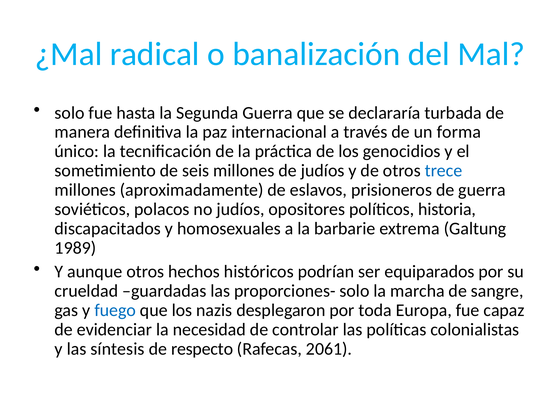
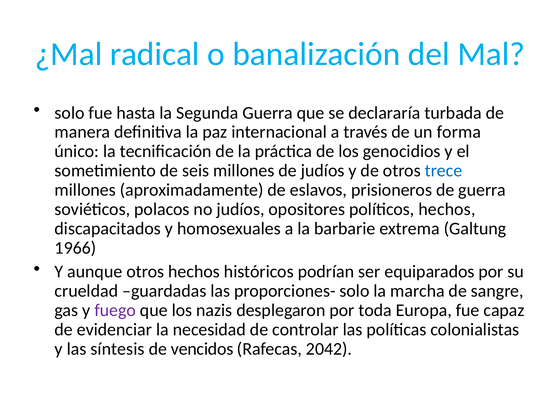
políticos historia: historia -> hechos
1989: 1989 -> 1966
fuego colour: blue -> purple
respecto: respecto -> vencidos
2061: 2061 -> 2042
